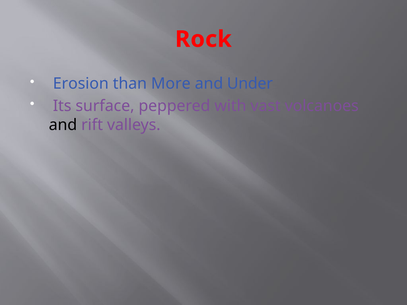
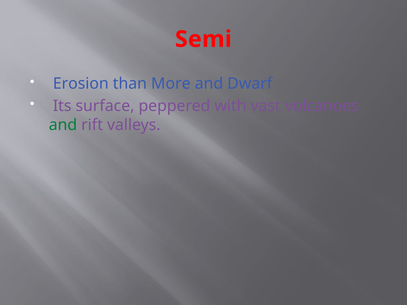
Rock: Rock -> Semi
Under: Under -> Dwarf
and at (63, 125) colour: black -> green
